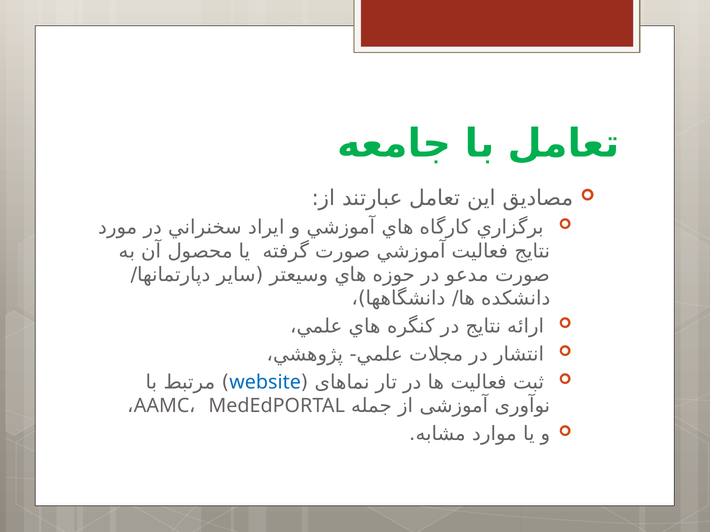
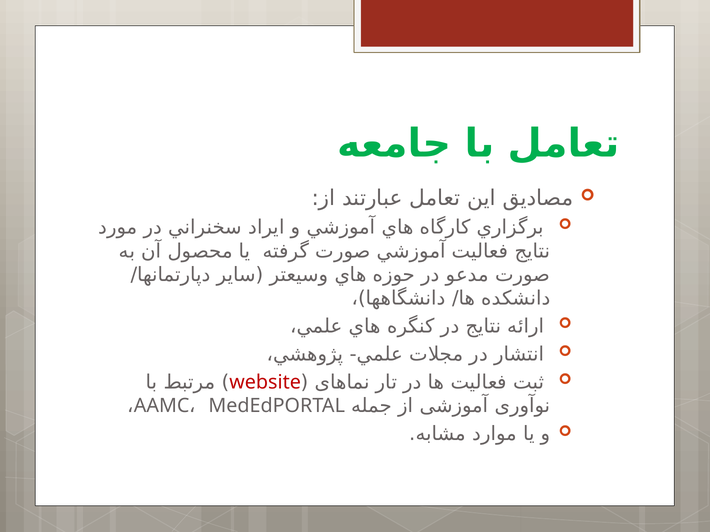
website colour: blue -> red
